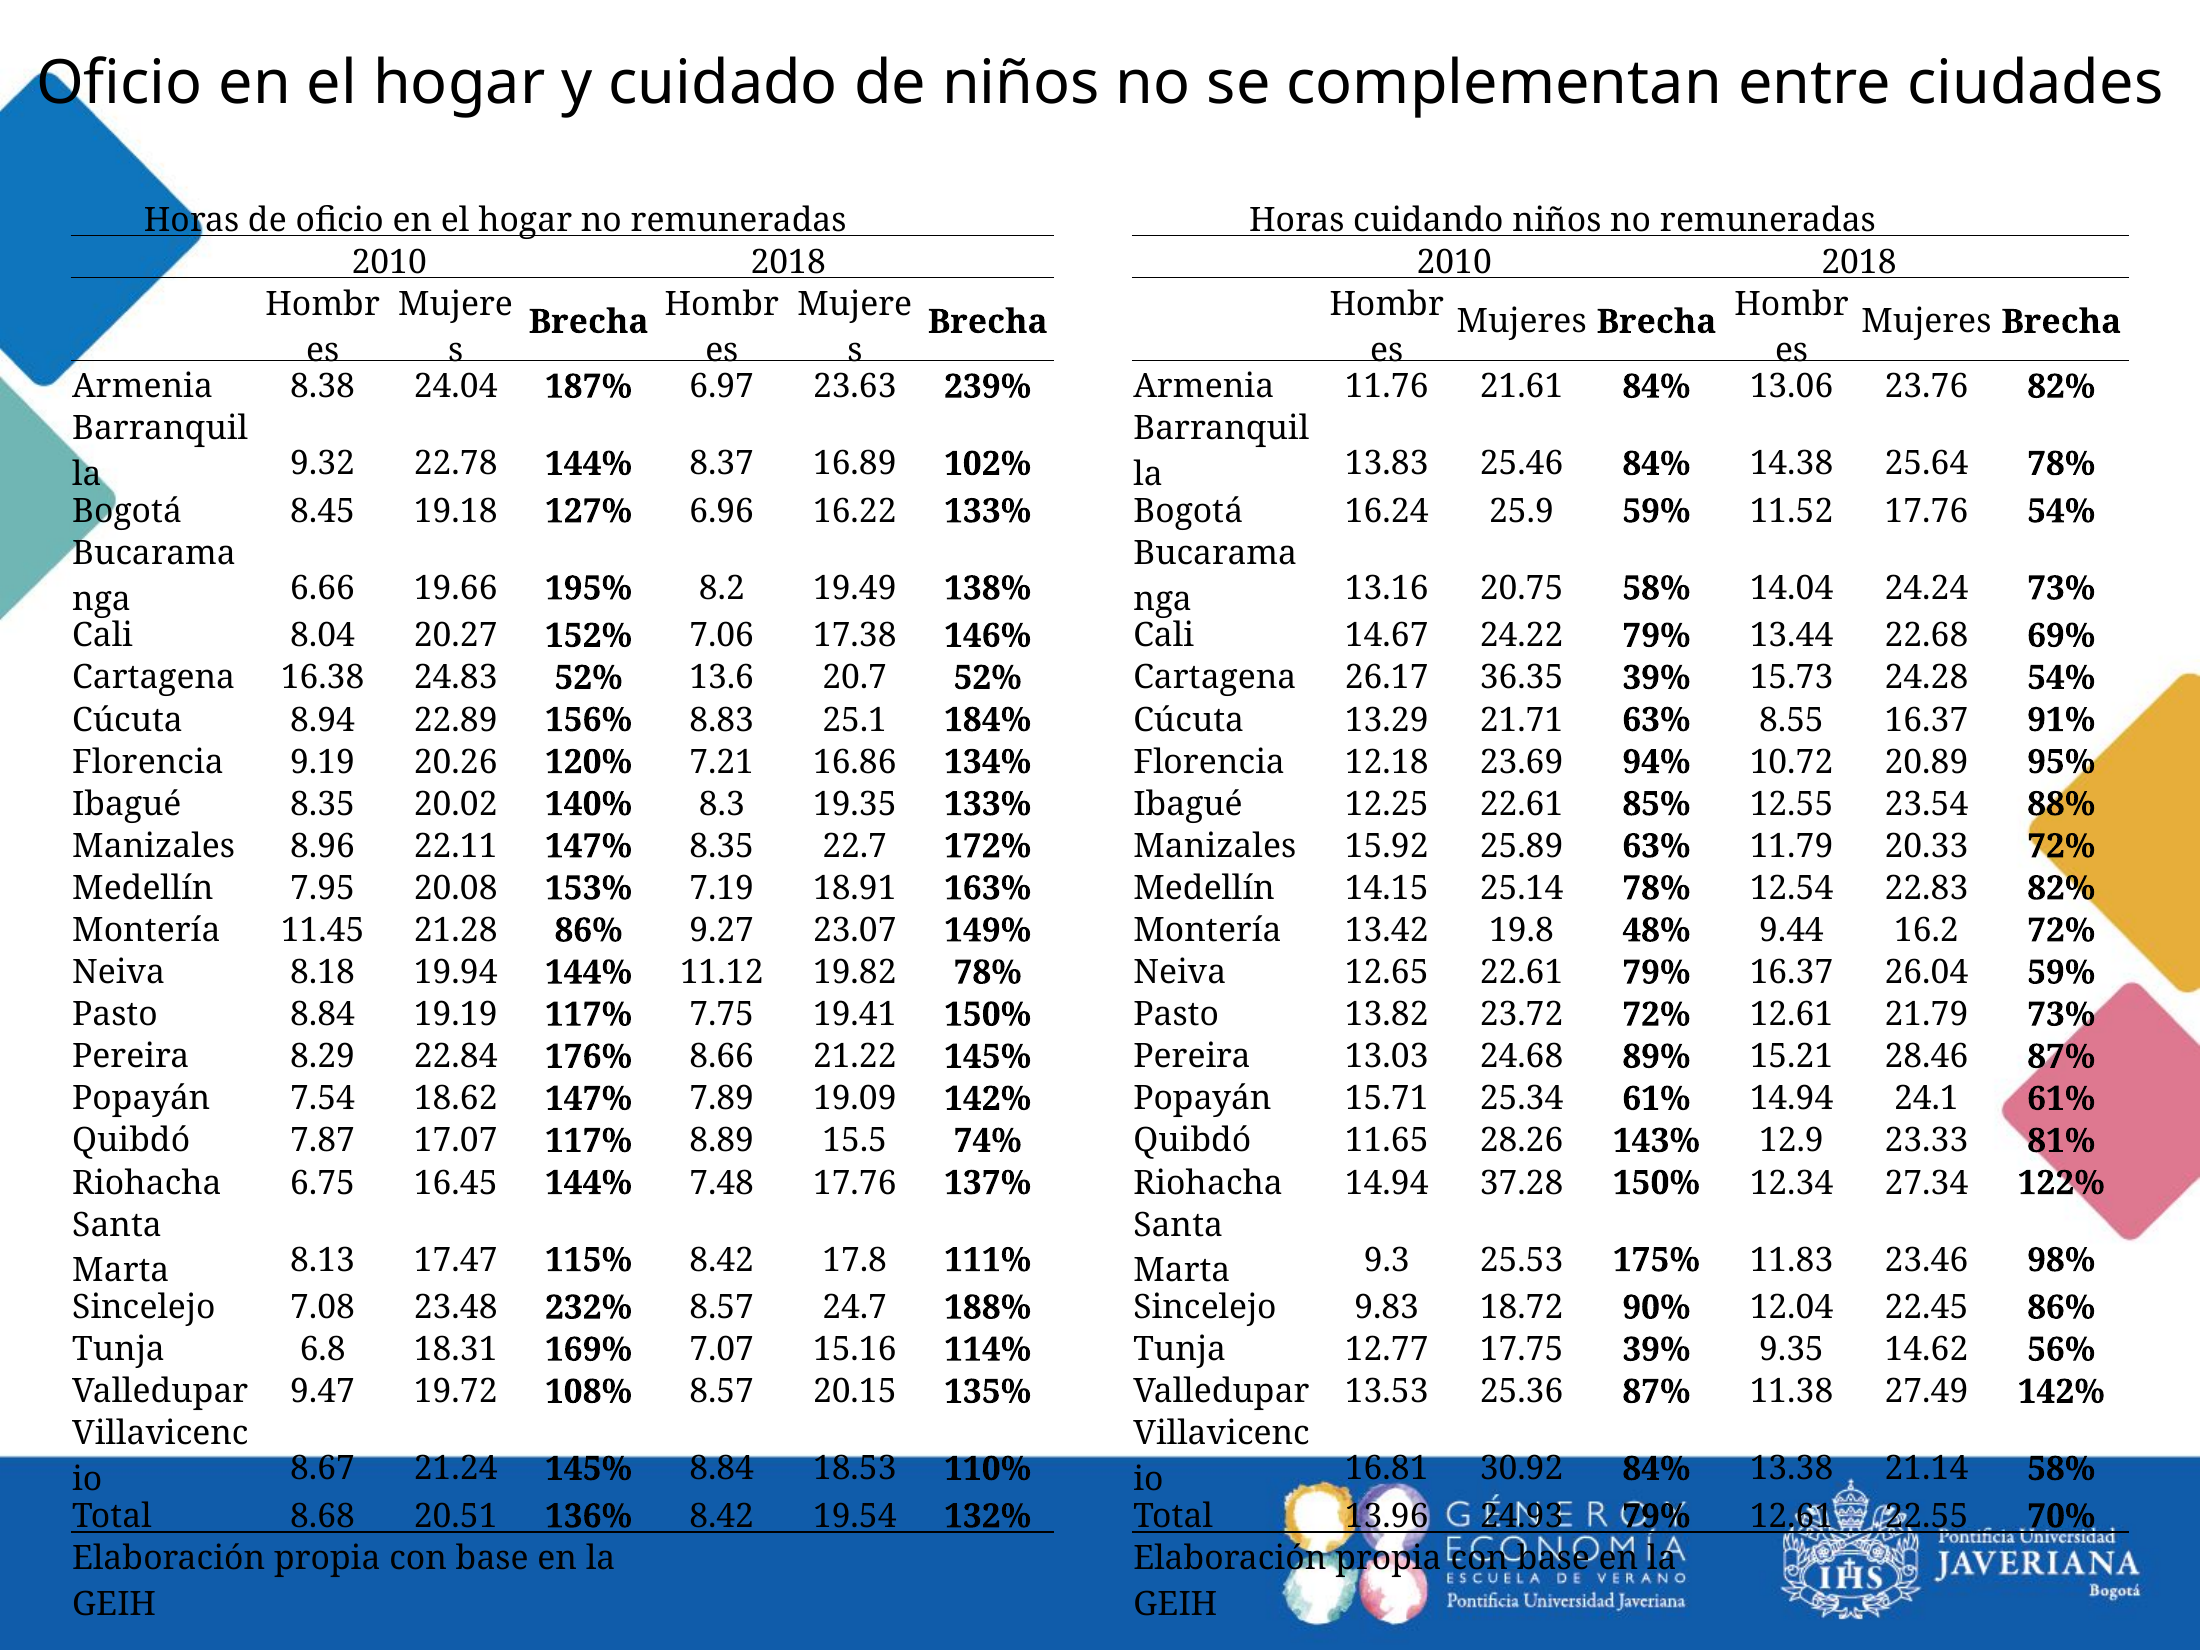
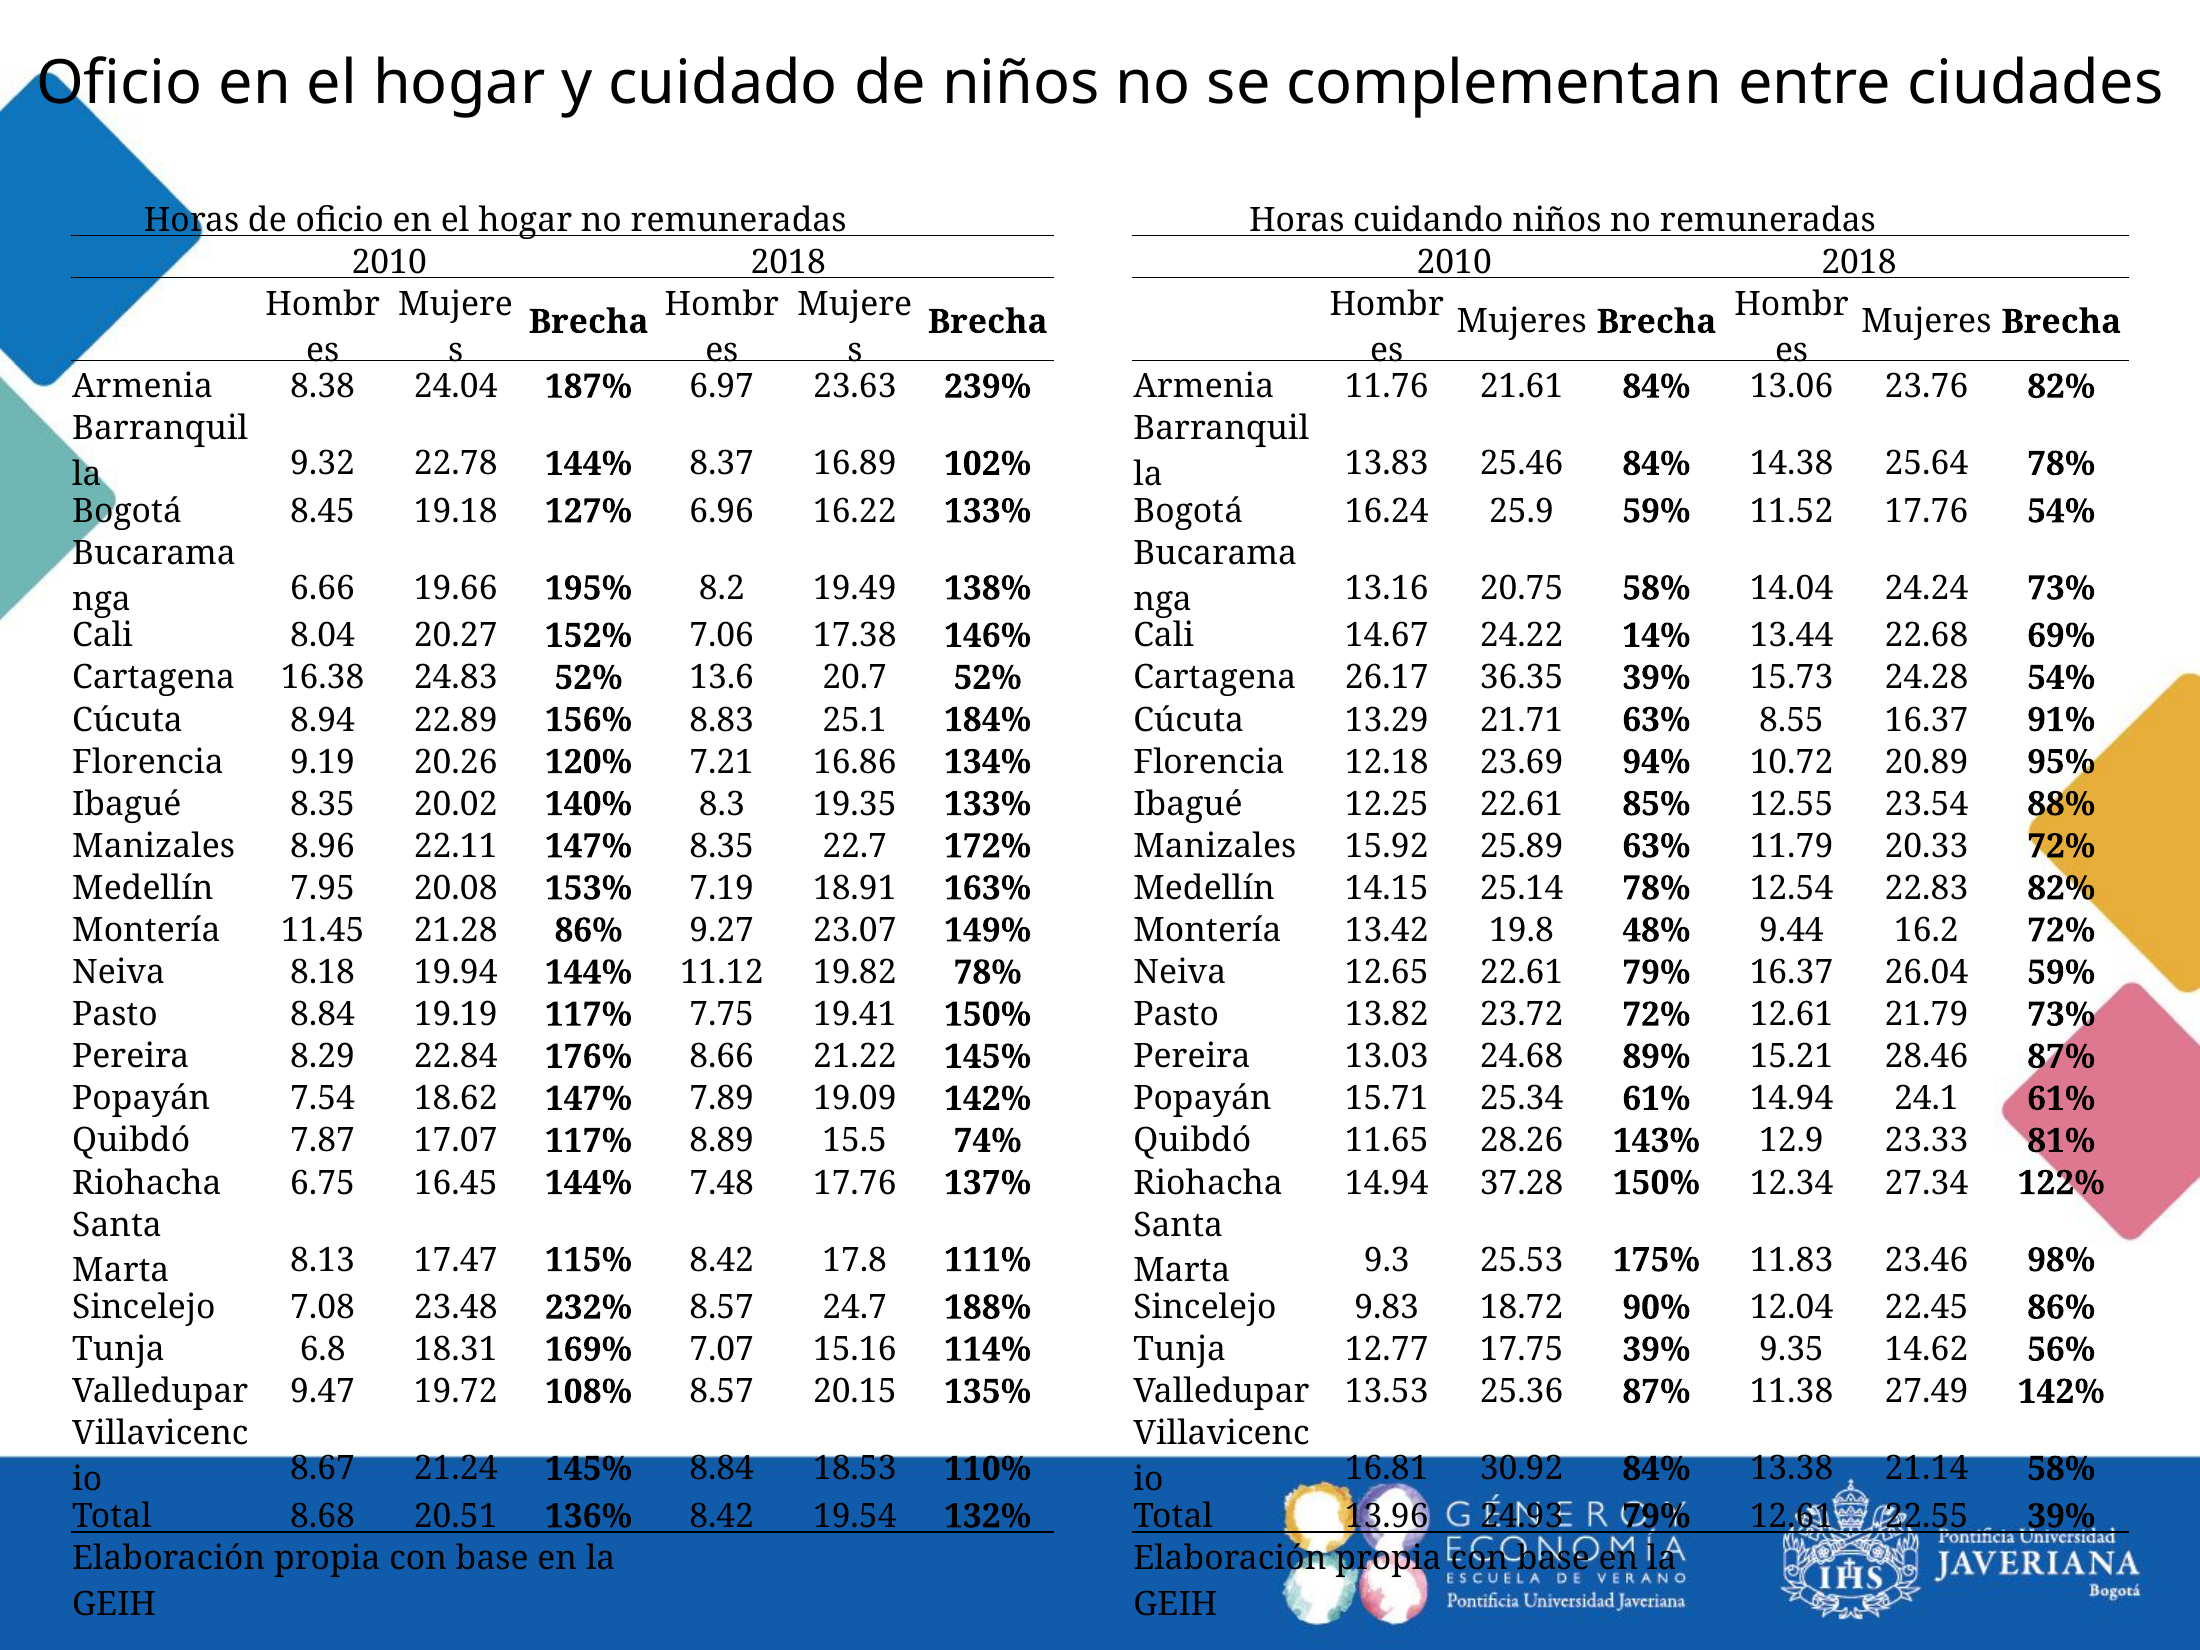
24.22 79%: 79% -> 14%
22.55 70%: 70% -> 39%
